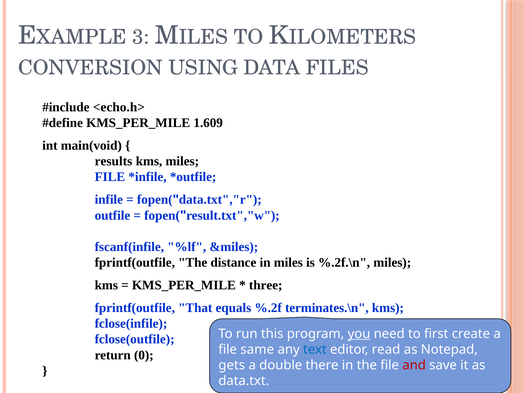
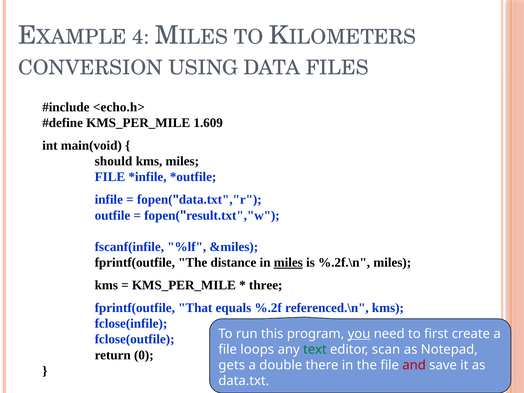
3: 3 -> 4
results: results -> should
miles at (288, 263) underline: none -> present
terminates.\n: terminates.\n -> referenced.\n
same: same -> loops
text colour: blue -> green
read: read -> scan
